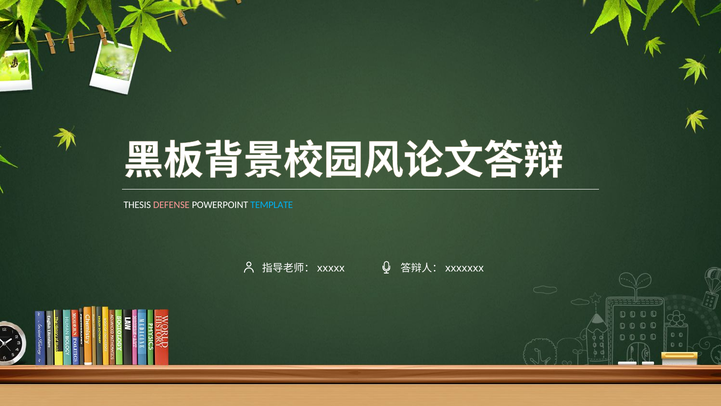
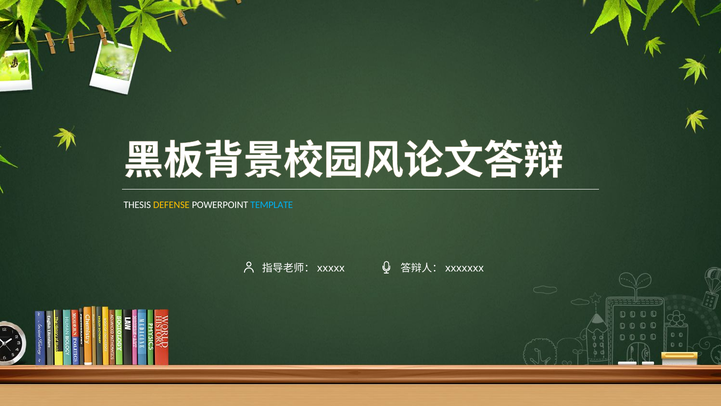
DEFENSE colour: pink -> yellow
